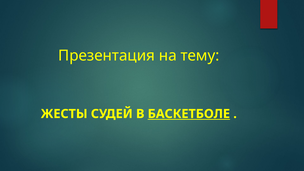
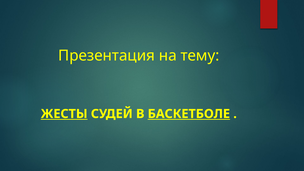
ЖЕСТЫ underline: none -> present
